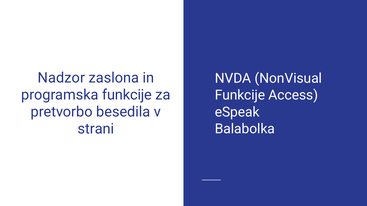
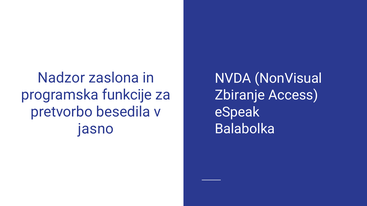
Funkcije at (240, 95): Funkcije -> Zbiranje
strani: strani -> jasno
